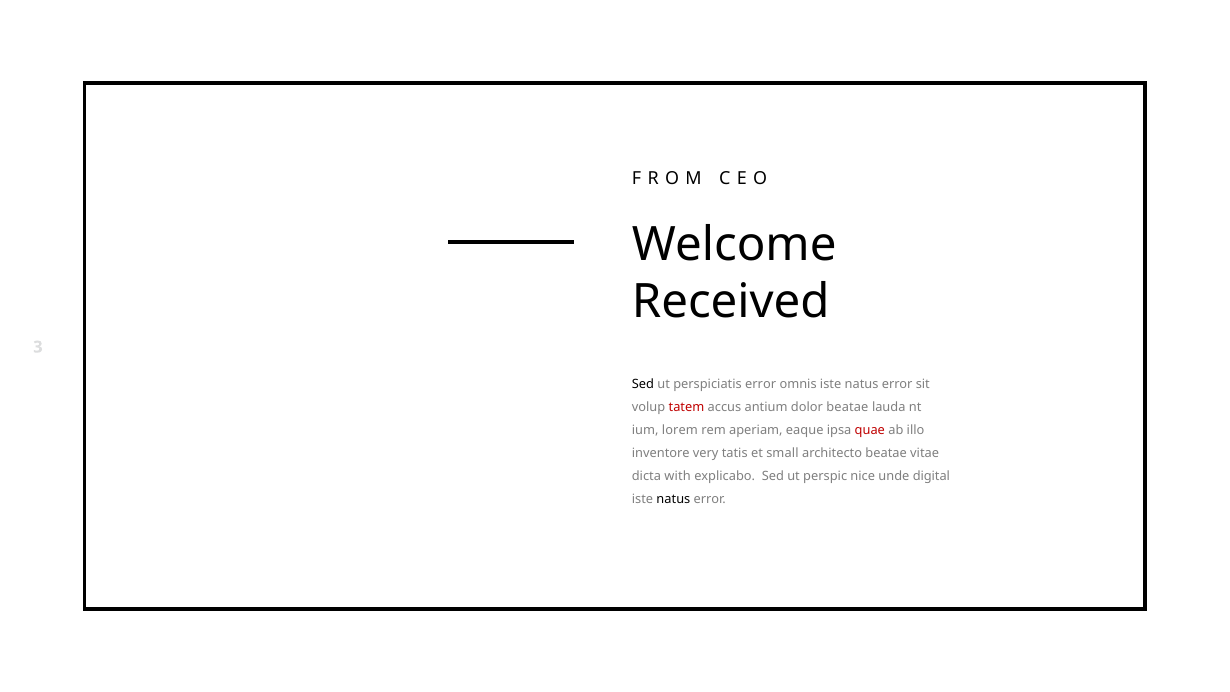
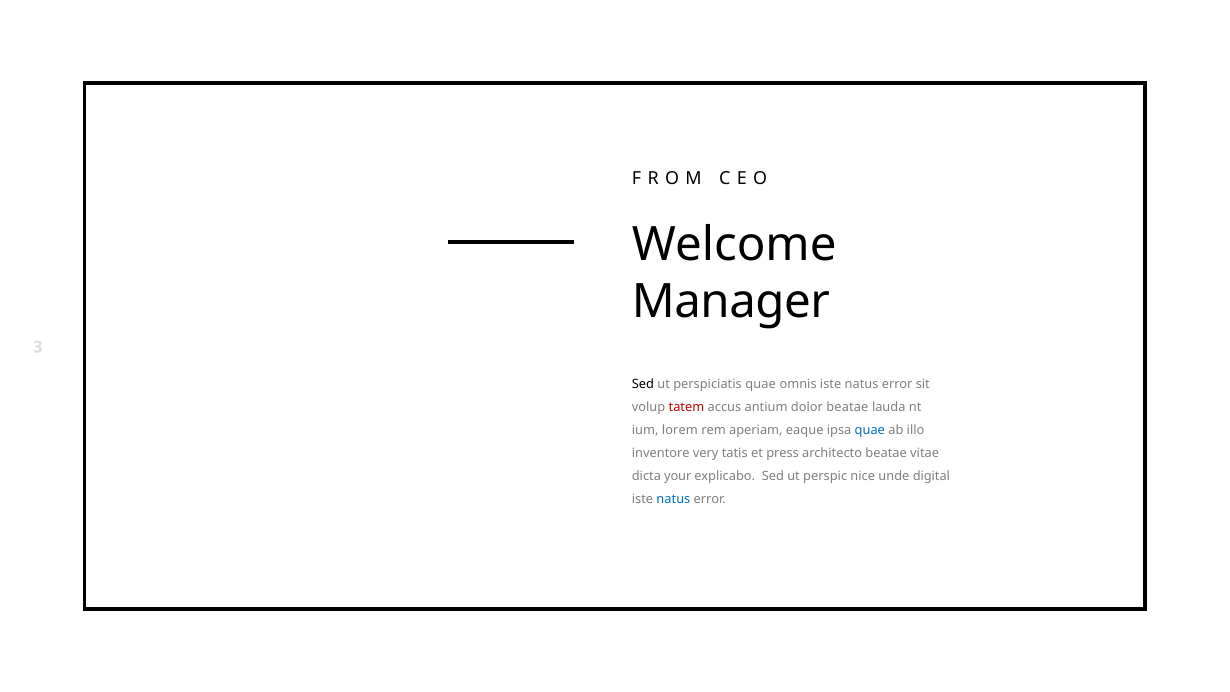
Received: Received -> Manager
perspiciatis error: error -> quae
quae at (870, 430) colour: red -> blue
small: small -> press
with: with -> your
natus at (673, 499) colour: black -> blue
